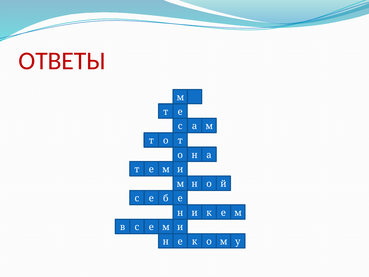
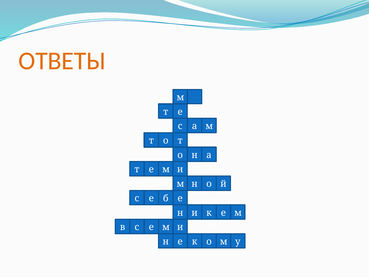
ОТВЕТЫ colour: red -> orange
